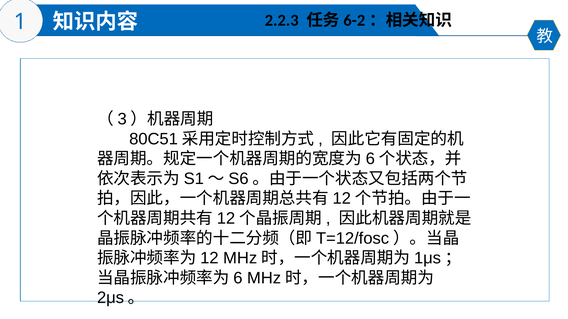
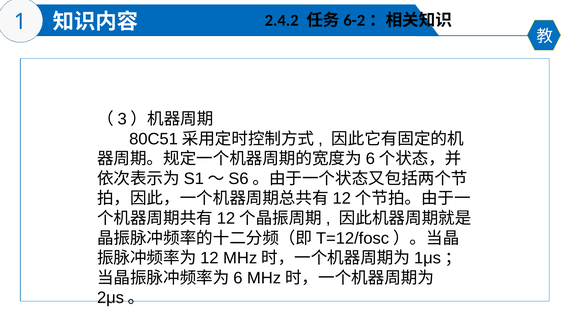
2.2.3: 2.2.3 -> 2.4.2
